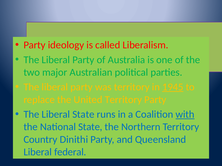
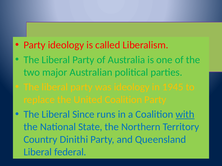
was territory: territory -> ideology
1945 underline: present -> none
United Territory: Territory -> Coalition
Liberal State: State -> Since
